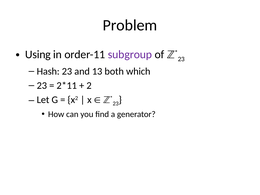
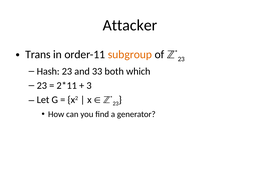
Problem: Problem -> Attacker
Using: Using -> Trans
subgroup colour: purple -> orange
13: 13 -> 33
2: 2 -> 3
